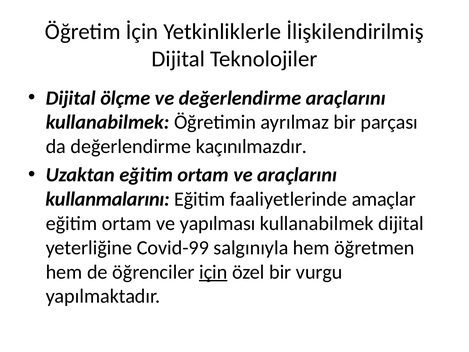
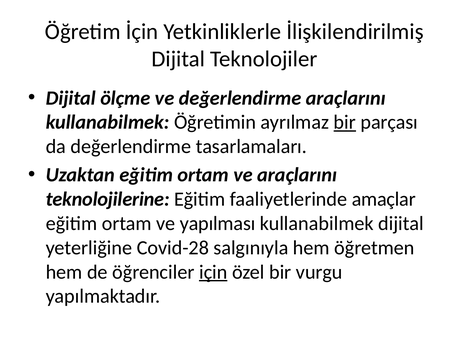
bir at (345, 122) underline: none -> present
kaçınılmazdır: kaçınılmazdır -> tasarlamaları
kullanmalarını: kullanmalarını -> teknolojilerine
Covid-99: Covid-99 -> Covid-28
